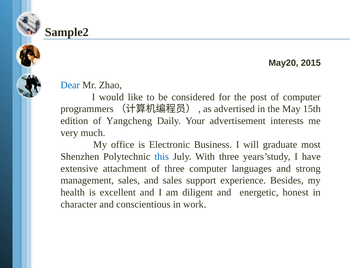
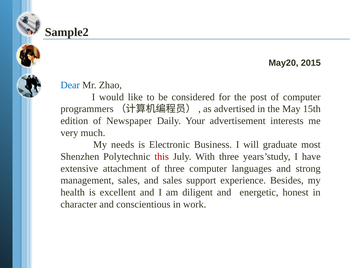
Yangcheng: Yangcheng -> Newspaper
office: office -> needs
this colour: blue -> red
